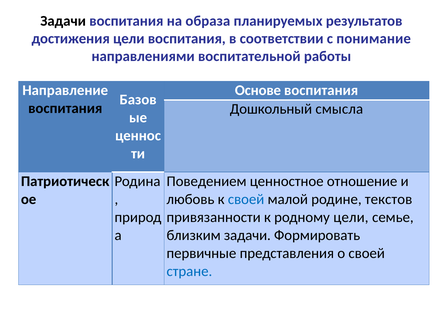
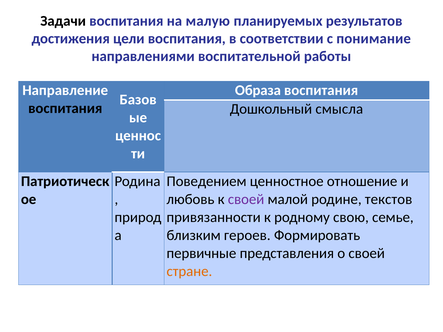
образа: образа -> малую
Основе: Основе -> Образа
своей at (246, 199) colour: blue -> purple
родному цели: цели -> свою
близким задачи: задачи -> героев
стране colour: blue -> orange
